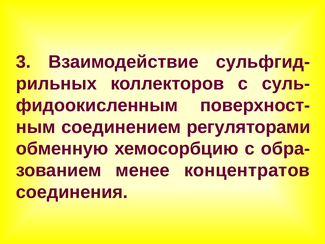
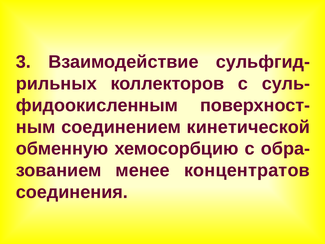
регуляторами: регуляторами -> кинетической
